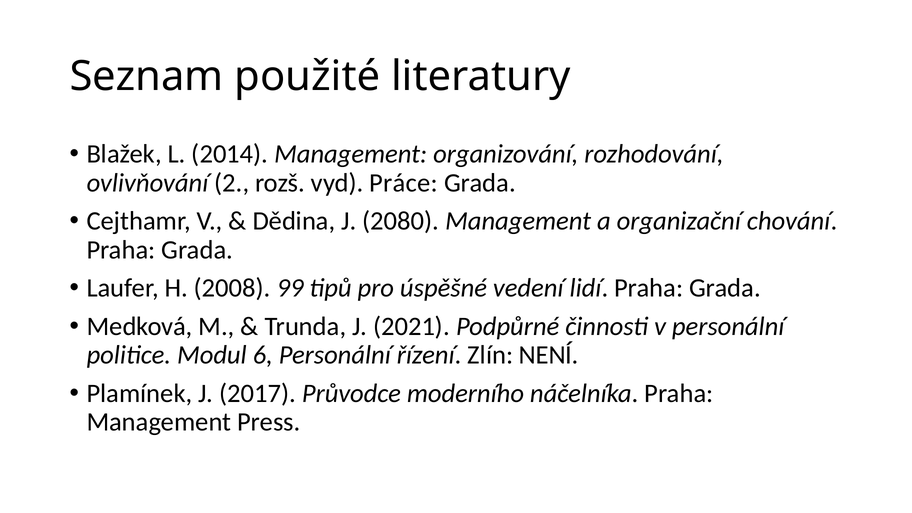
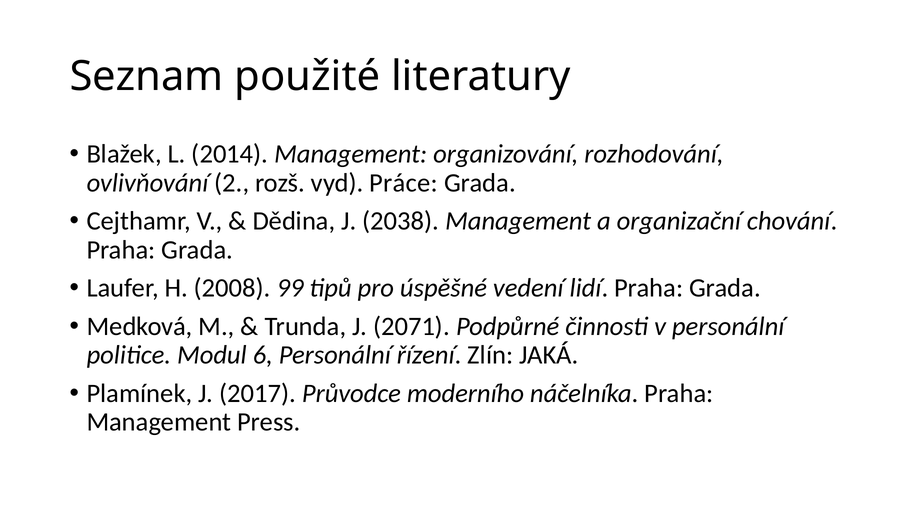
2080: 2080 -> 2038
2021: 2021 -> 2071
NENÍ: NENÍ -> JAKÁ
